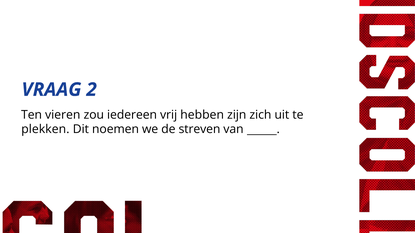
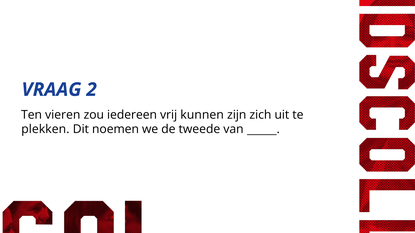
hebben: hebben -> kunnen
streven: streven -> tweede
